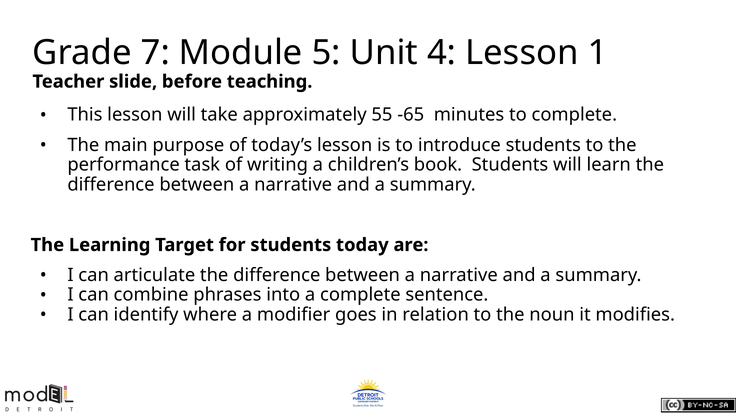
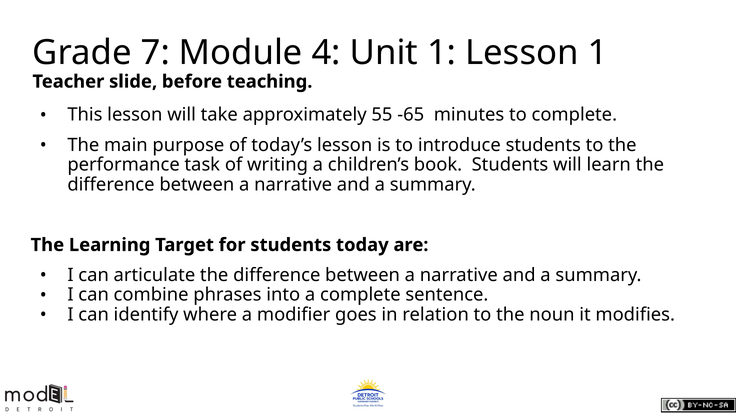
5: 5 -> 4
Unit 4: 4 -> 1
